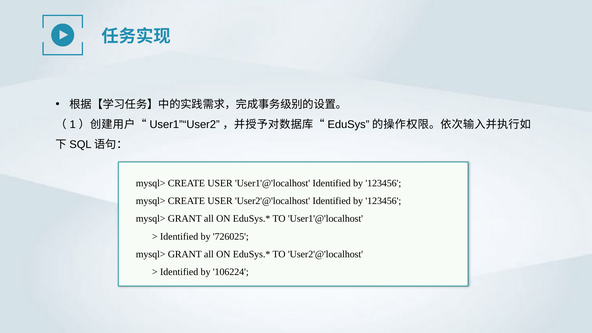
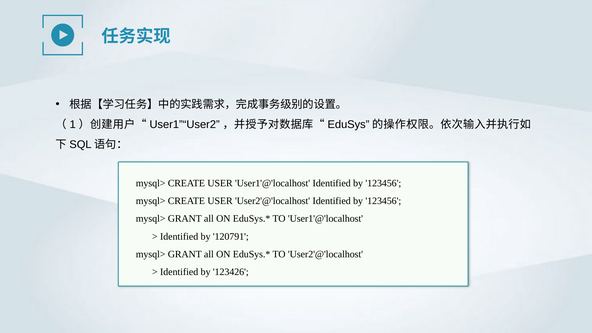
726025: 726025 -> 120791
106224: 106224 -> 123426
